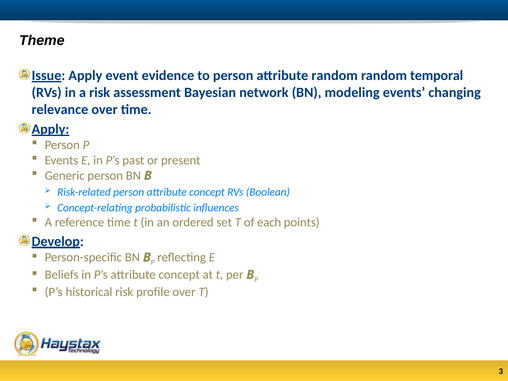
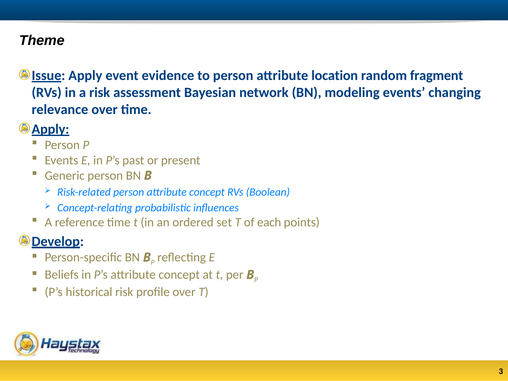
attribute random: random -> location
temporal: temporal -> fragment
